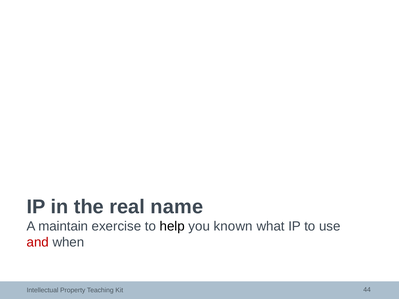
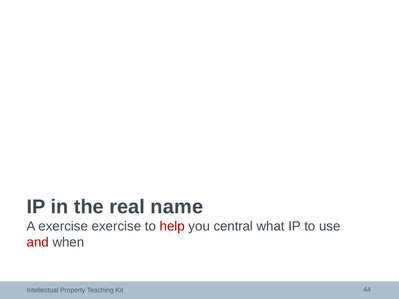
A maintain: maintain -> exercise
help colour: black -> red
known: known -> central
